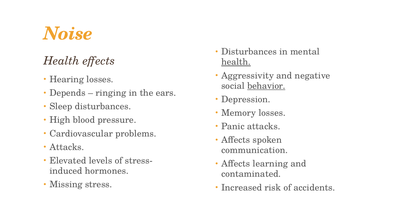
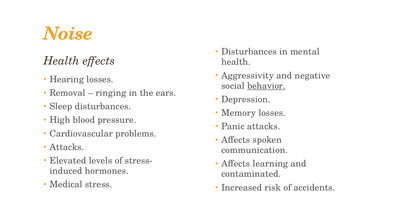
health at (236, 62) underline: present -> none
Depends: Depends -> Removal
Missing: Missing -> Medical
